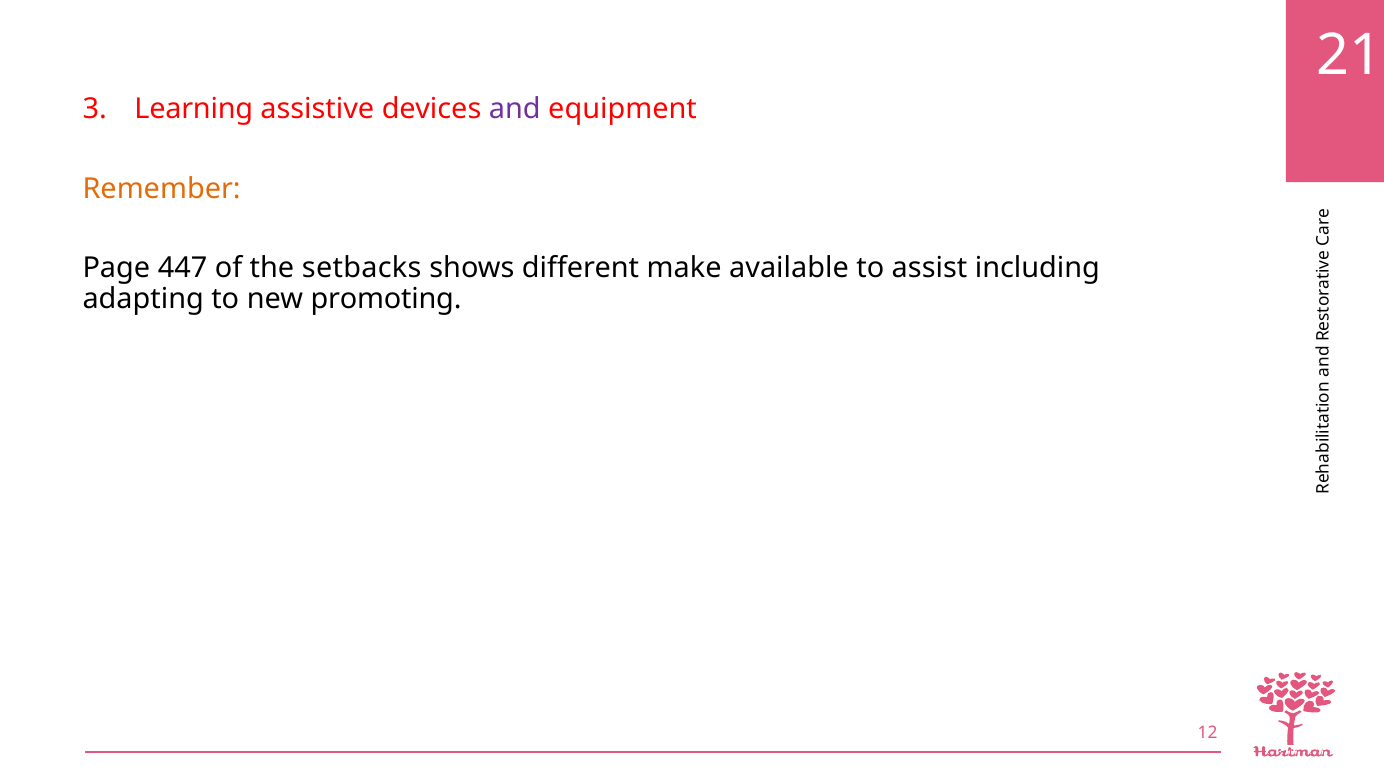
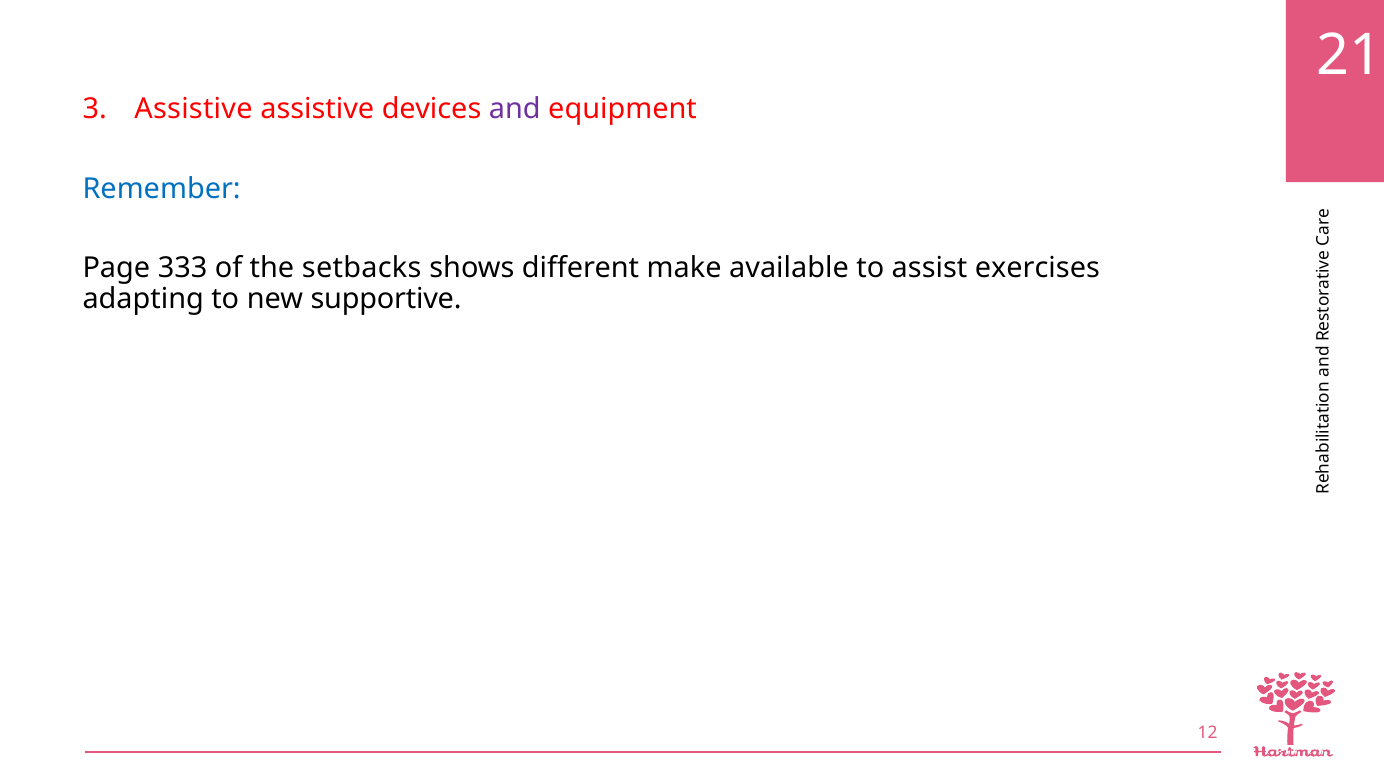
Learning at (194, 109): Learning -> Assistive
Remember colour: orange -> blue
447: 447 -> 333
including: including -> exercises
promoting: promoting -> supportive
